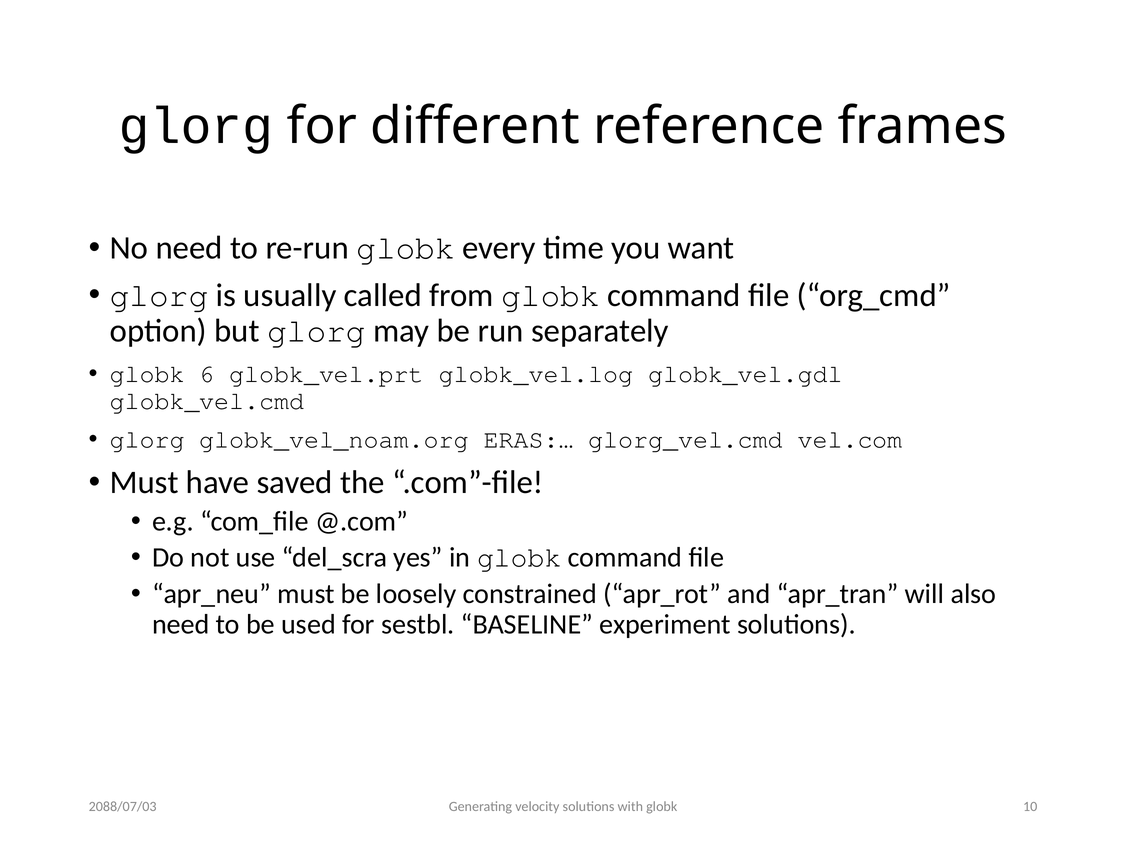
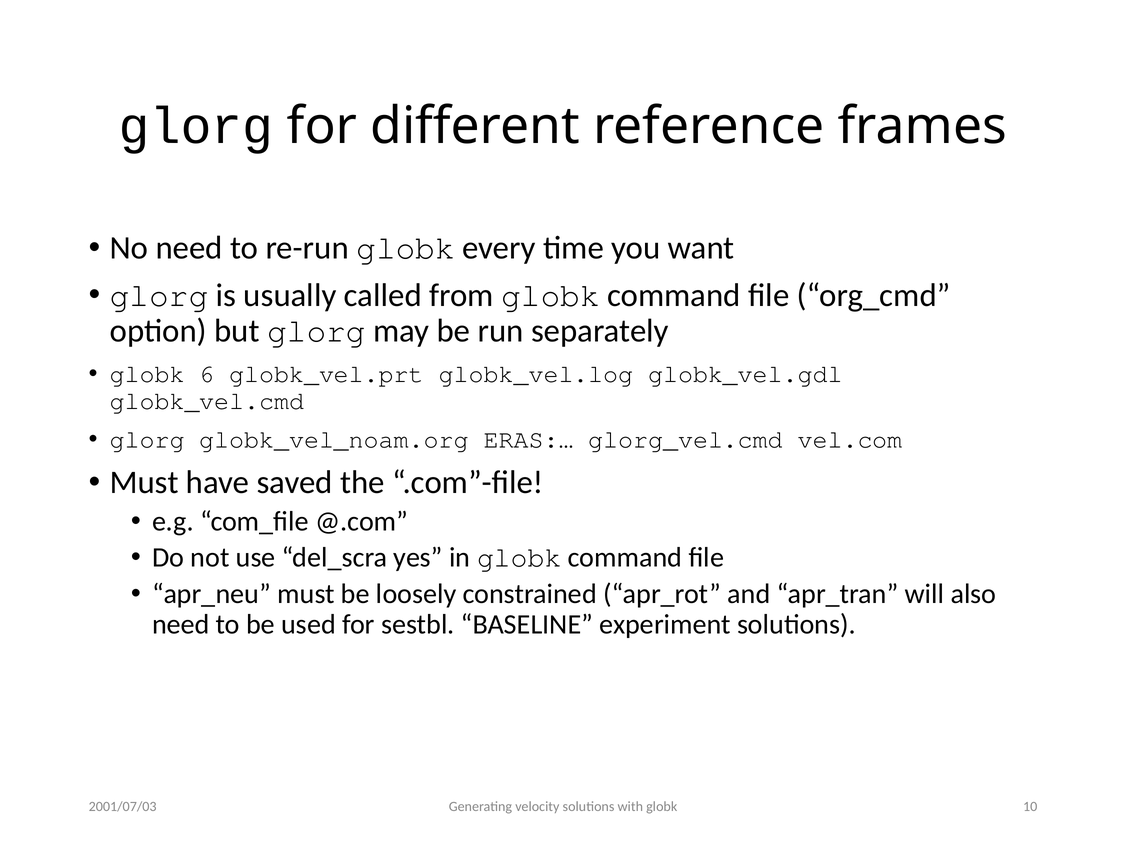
2088/07/03: 2088/07/03 -> 2001/07/03
